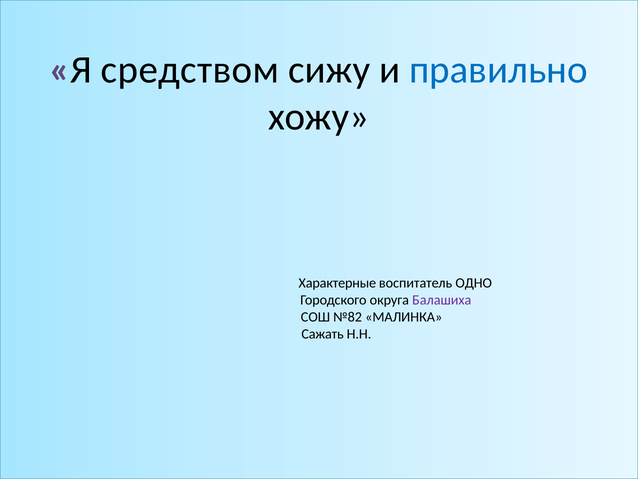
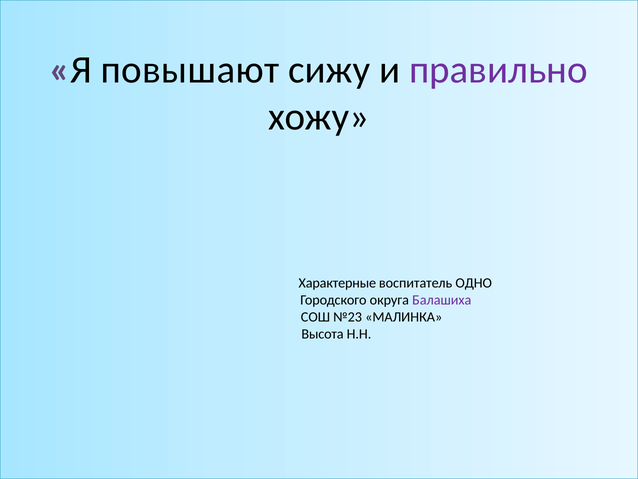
средством: средством -> повышают
правильно colour: blue -> purple
№82: №82 -> №23
Сажать: Сажать -> Высота
